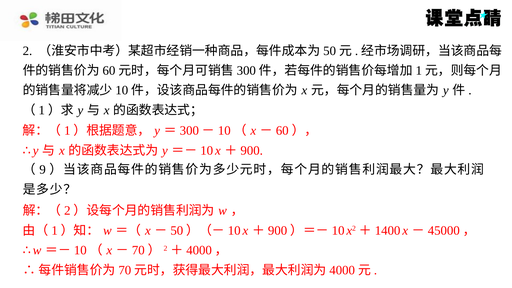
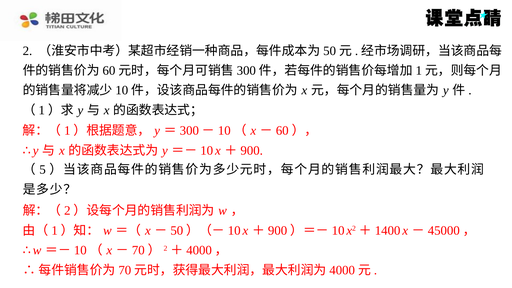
9: 9 -> 5
